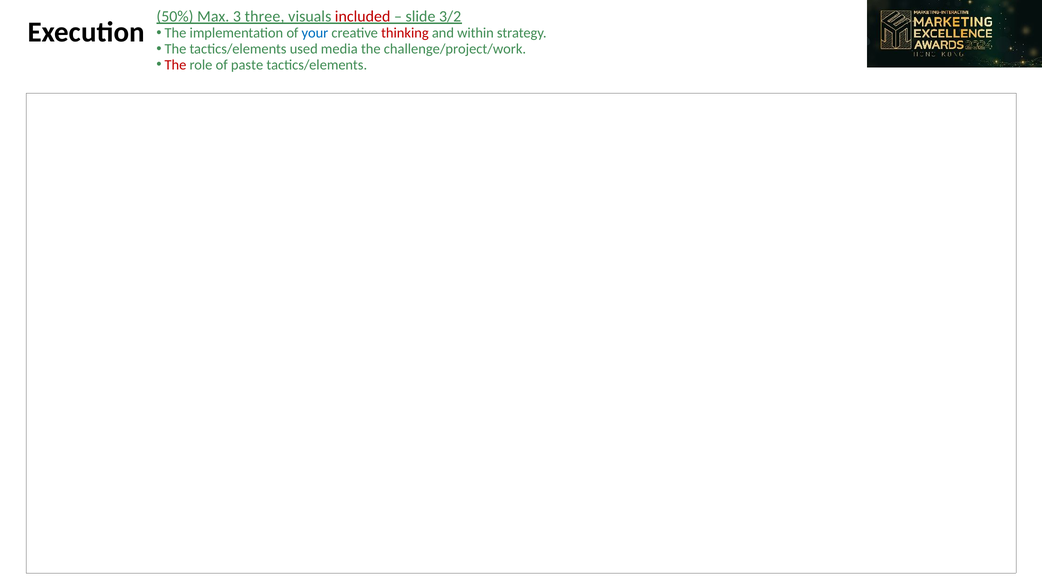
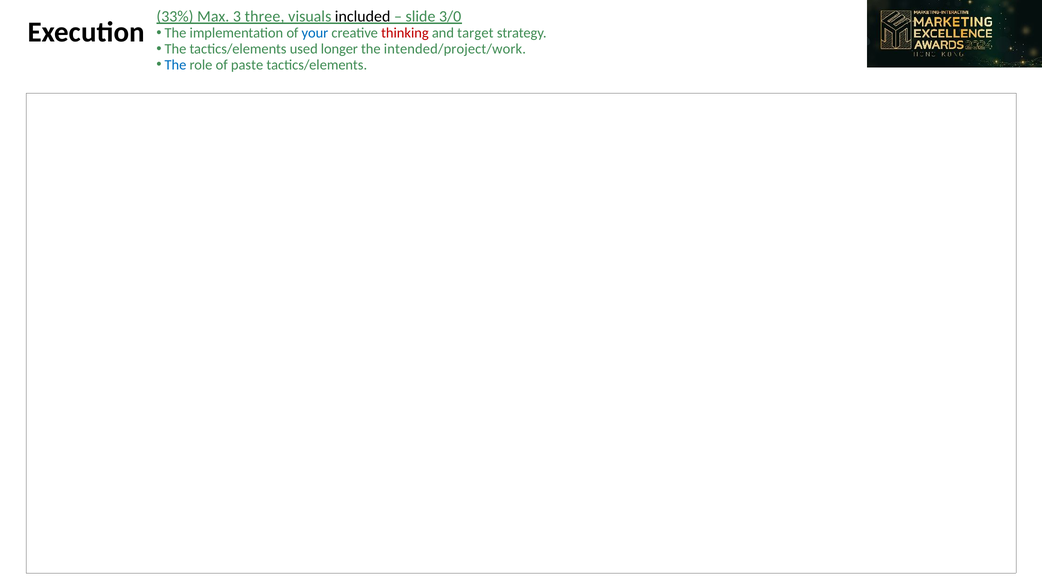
50%: 50% -> 33%
included colour: red -> black
3/2: 3/2 -> 3/0
within: within -> target
media: media -> longer
challenge/project/work: challenge/project/work -> intended/project/work
The at (175, 65) colour: red -> blue
